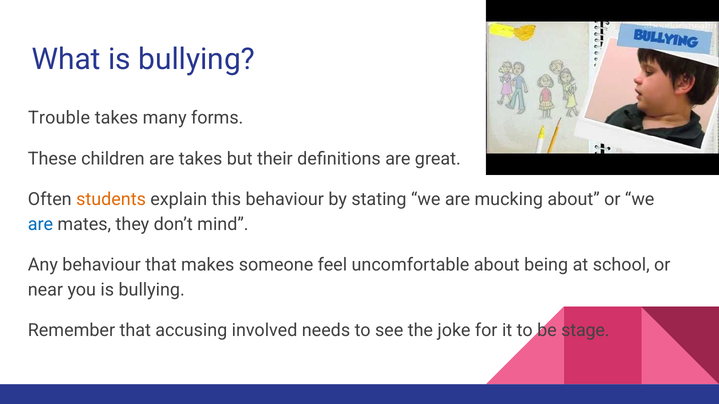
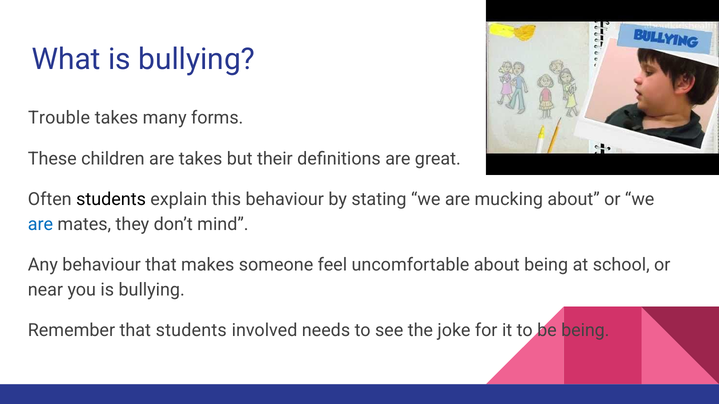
students at (111, 200) colour: orange -> black
that accusing: accusing -> students
be stage: stage -> being
